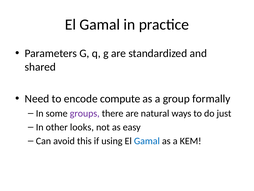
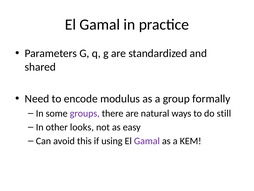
compute: compute -> modulus
just: just -> still
Gamal at (147, 141) colour: blue -> purple
